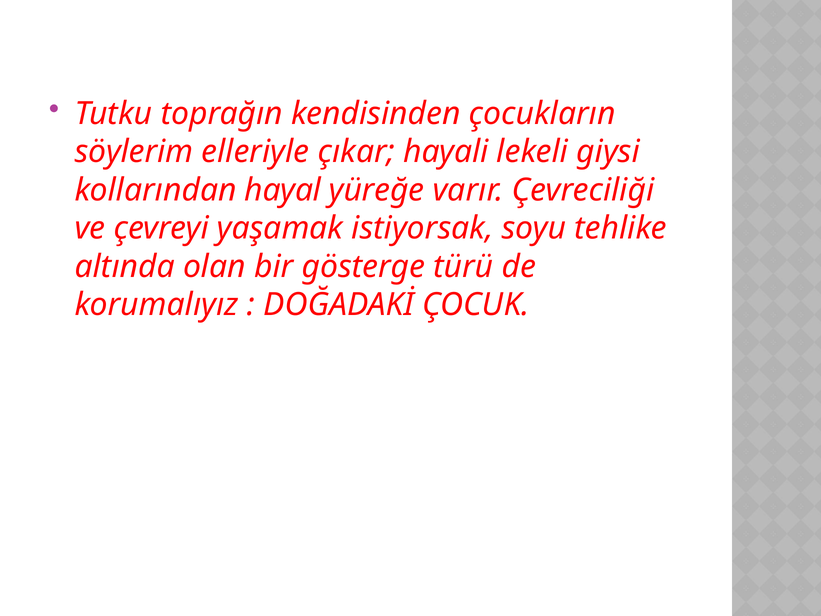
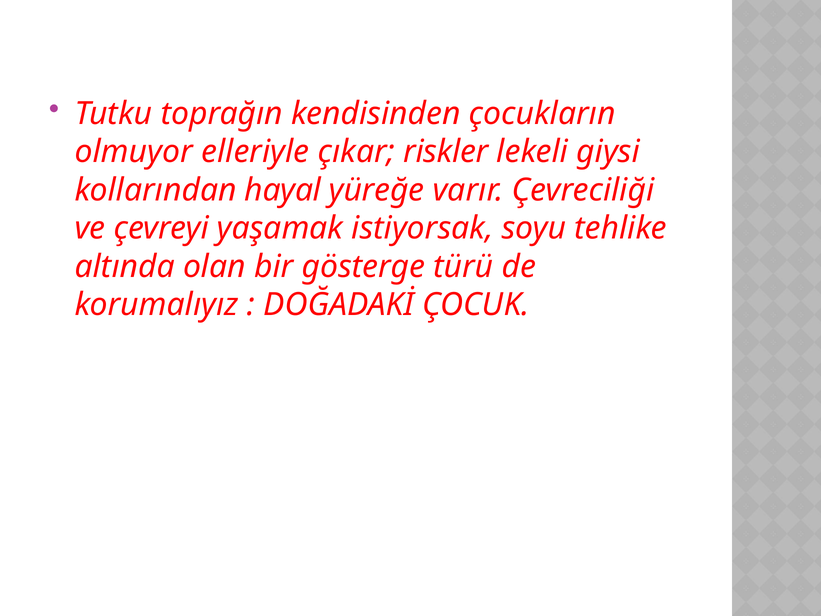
söylerim: söylerim -> olmuyor
hayali: hayali -> riskler
